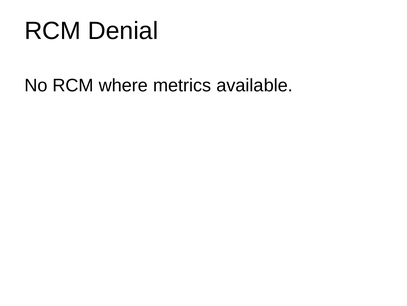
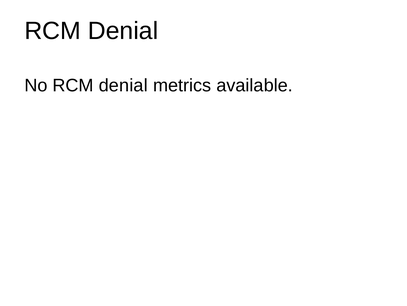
No RCM where: where -> denial
